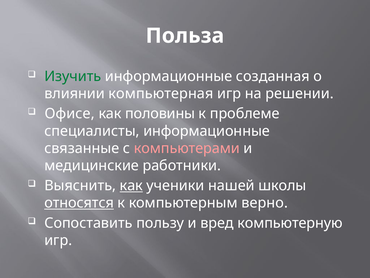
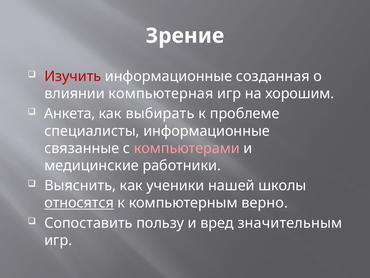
Польза: Польза -> Зрение
Изучить colour: green -> red
решении: решении -> хорошим
Офисе: Офисе -> Анкета
половины: половины -> выбирать
как at (131, 185) underline: present -> none
компьютерную: компьютерную -> значительным
